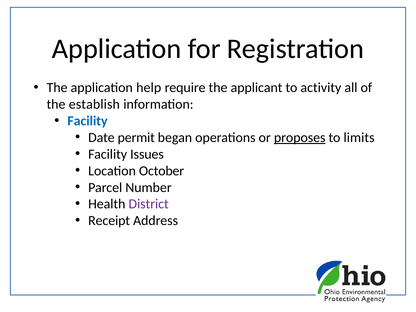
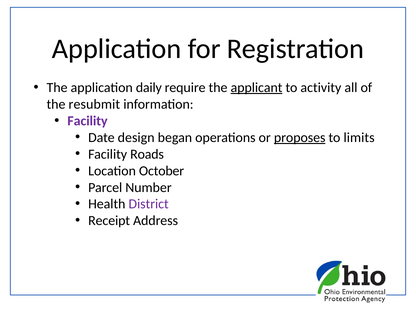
help: help -> daily
applicant underline: none -> present
establish: establish -> resubmit
Facility at (88, 121) colour: blue -> purple
permit: permit -> design
Issues: Issues -> Roads
